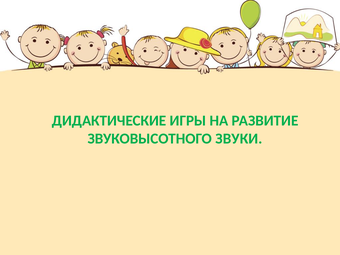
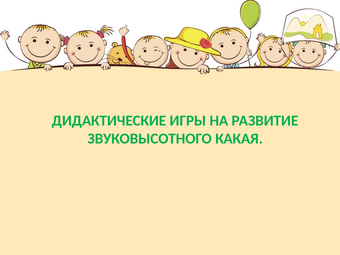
ЗВУКИ: ЗВУКИ -> КАКАЯ
